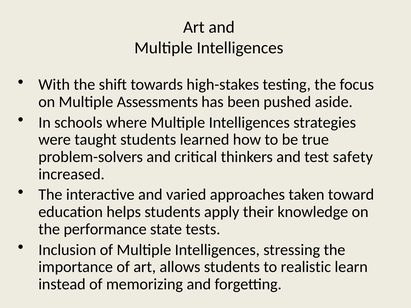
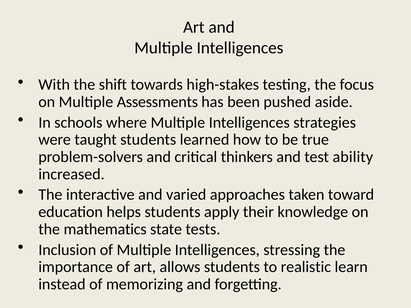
safety: safety -> ability
performance: performance -> mathematics
